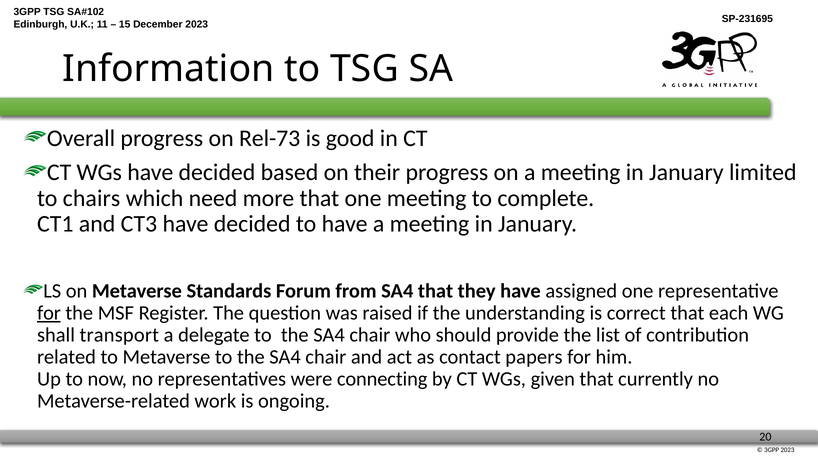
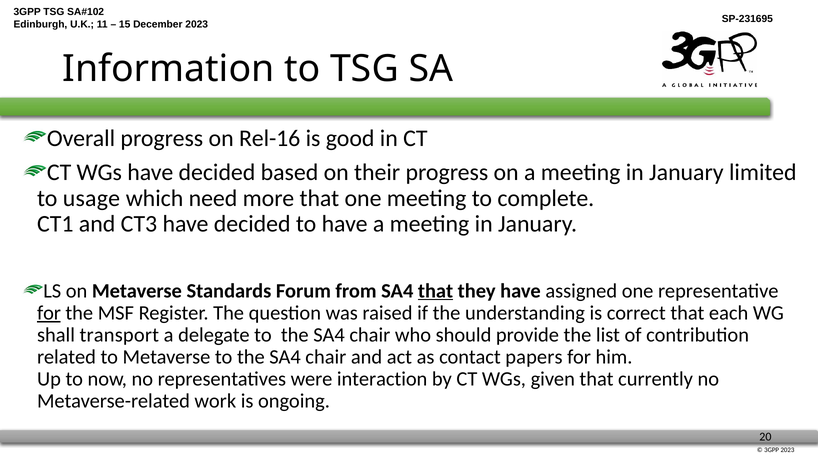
Rel-73: Rel-73 -> Rel-16
chairs: chairs -> usage
that at (436, 291) underline: none -> present
connecting: connecting -> interaction
